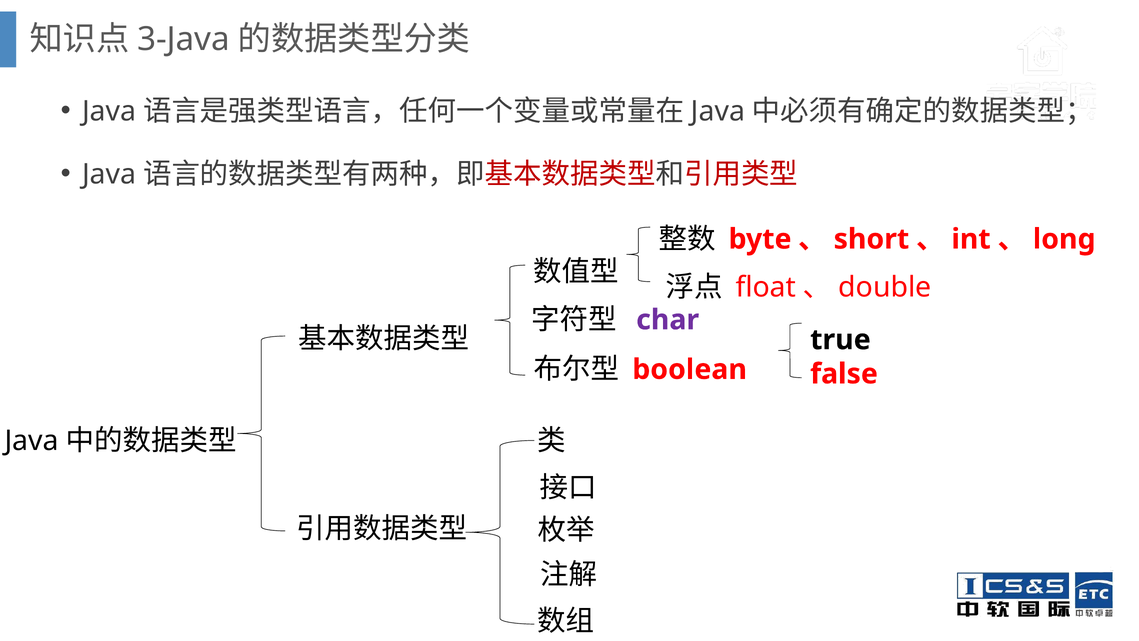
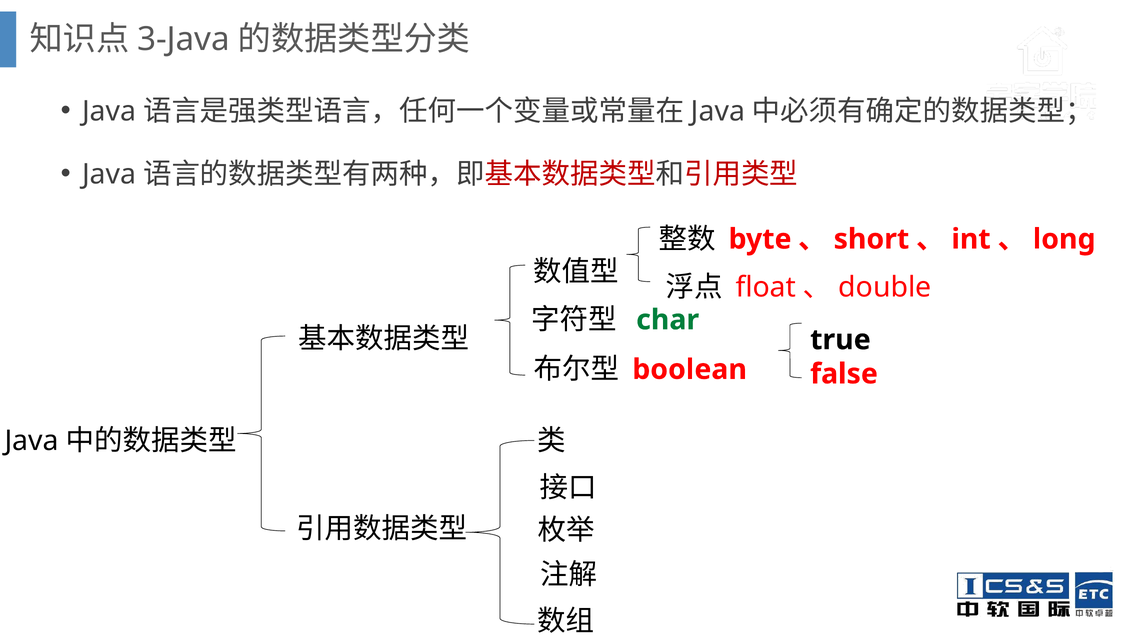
char colour: purple -> green
